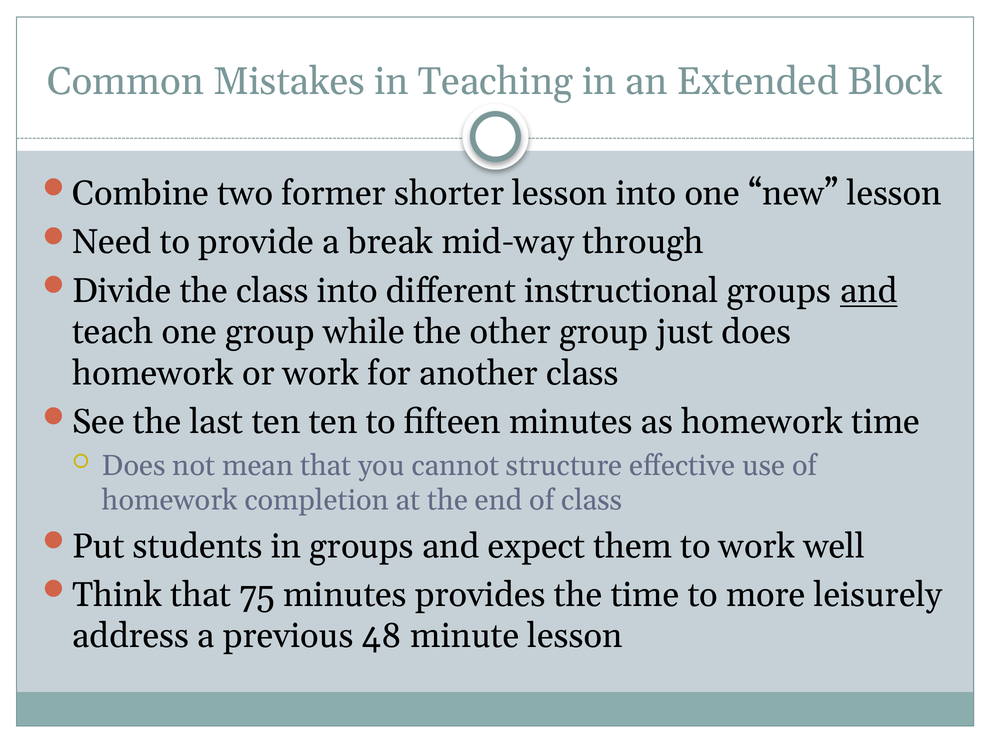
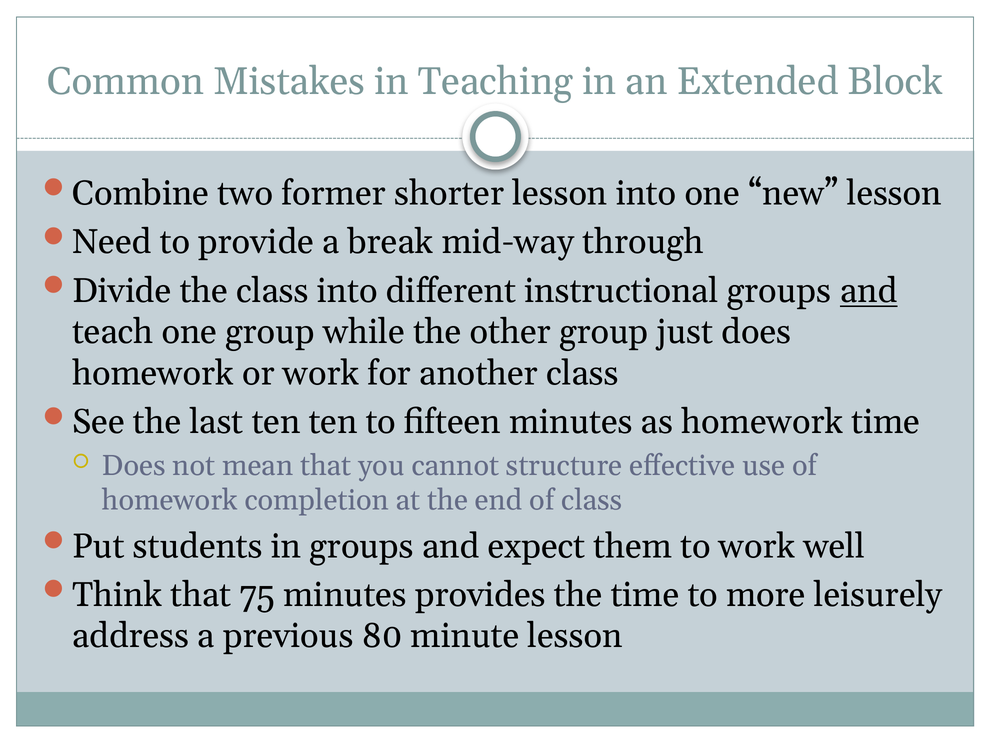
48: 48 -> 80
